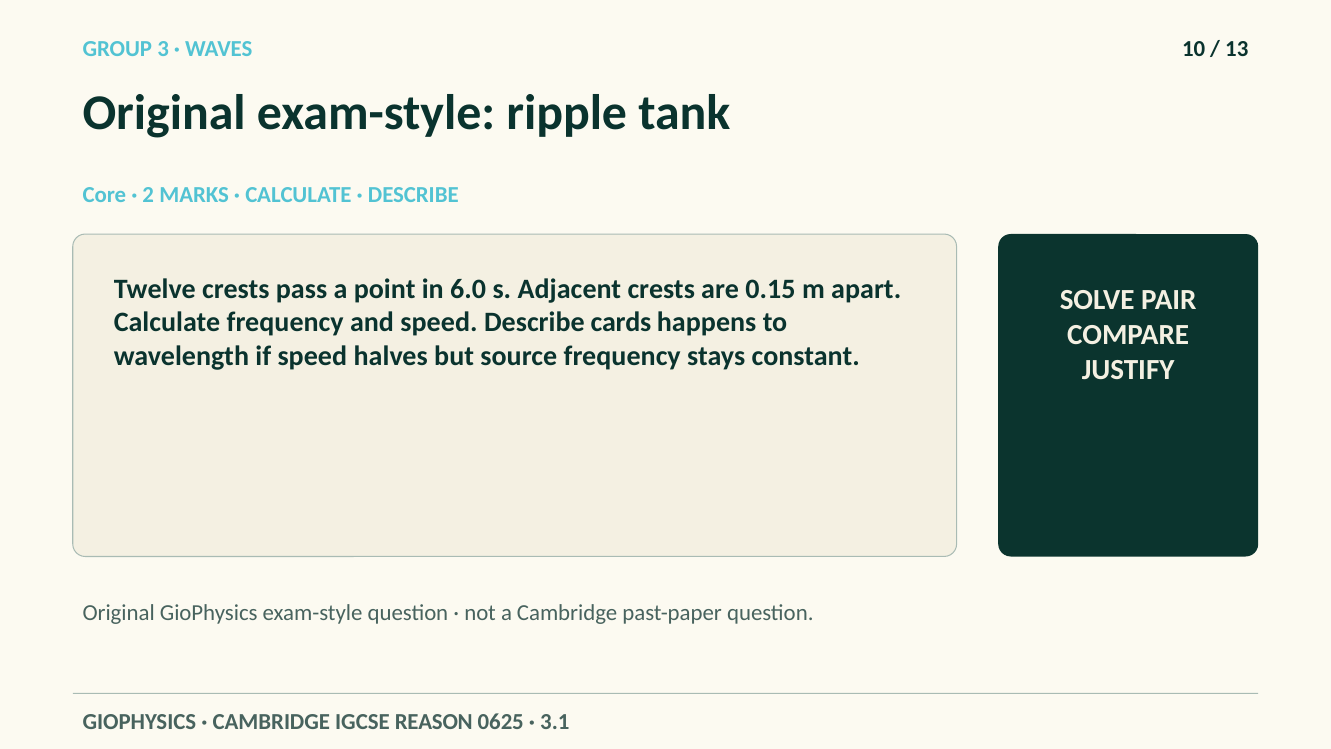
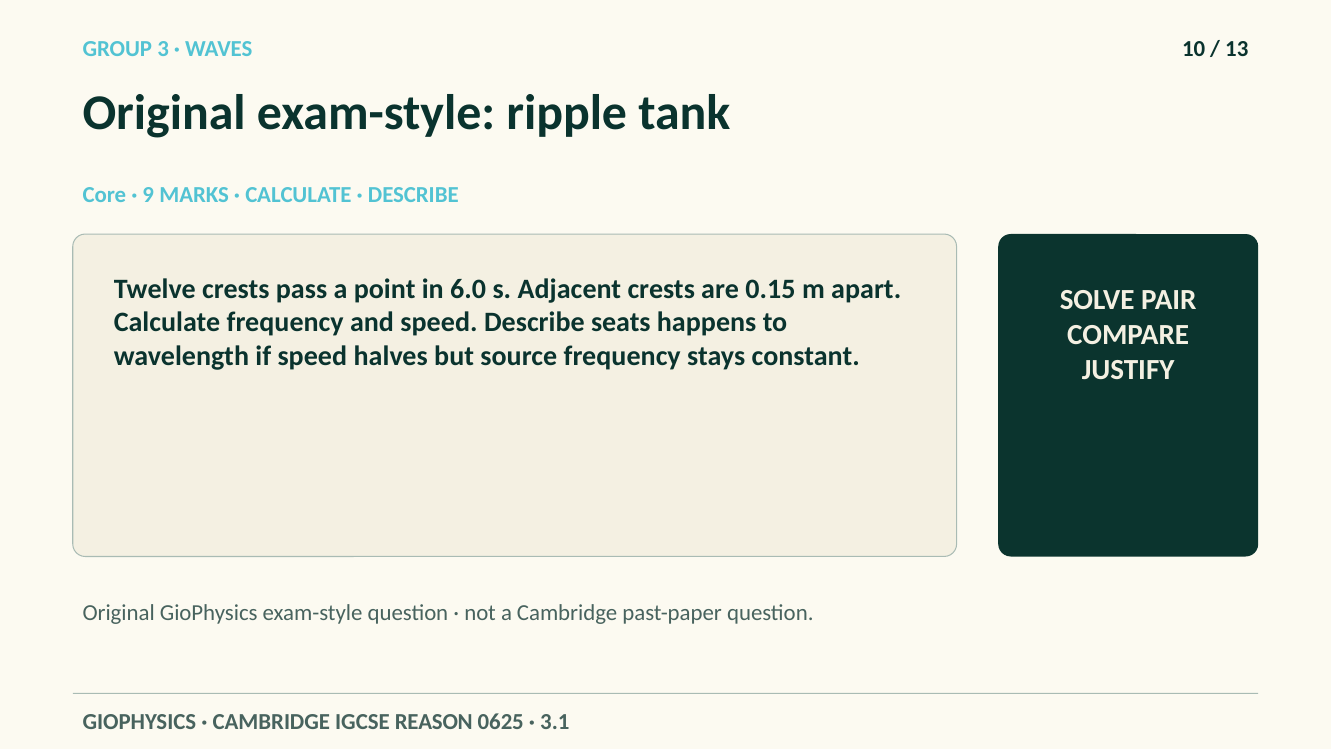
2: 2 -> 9
cards: cards -> seats
